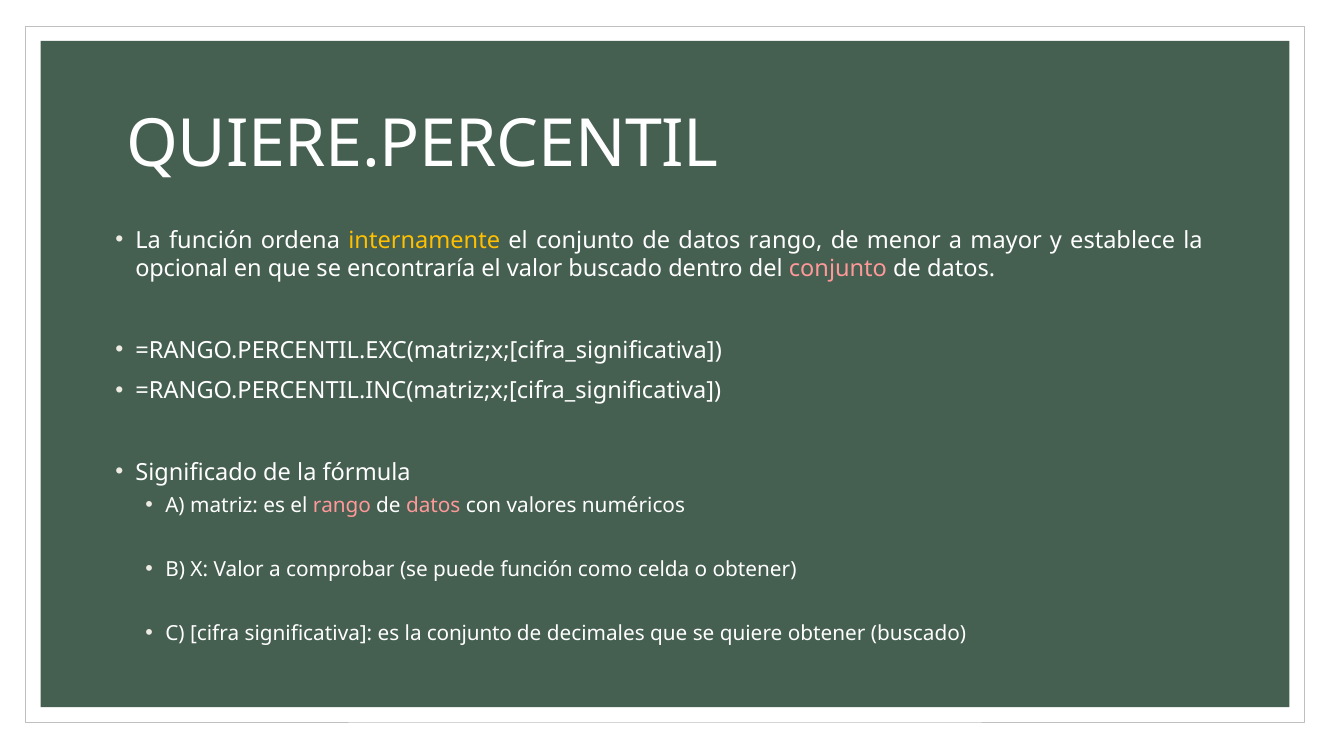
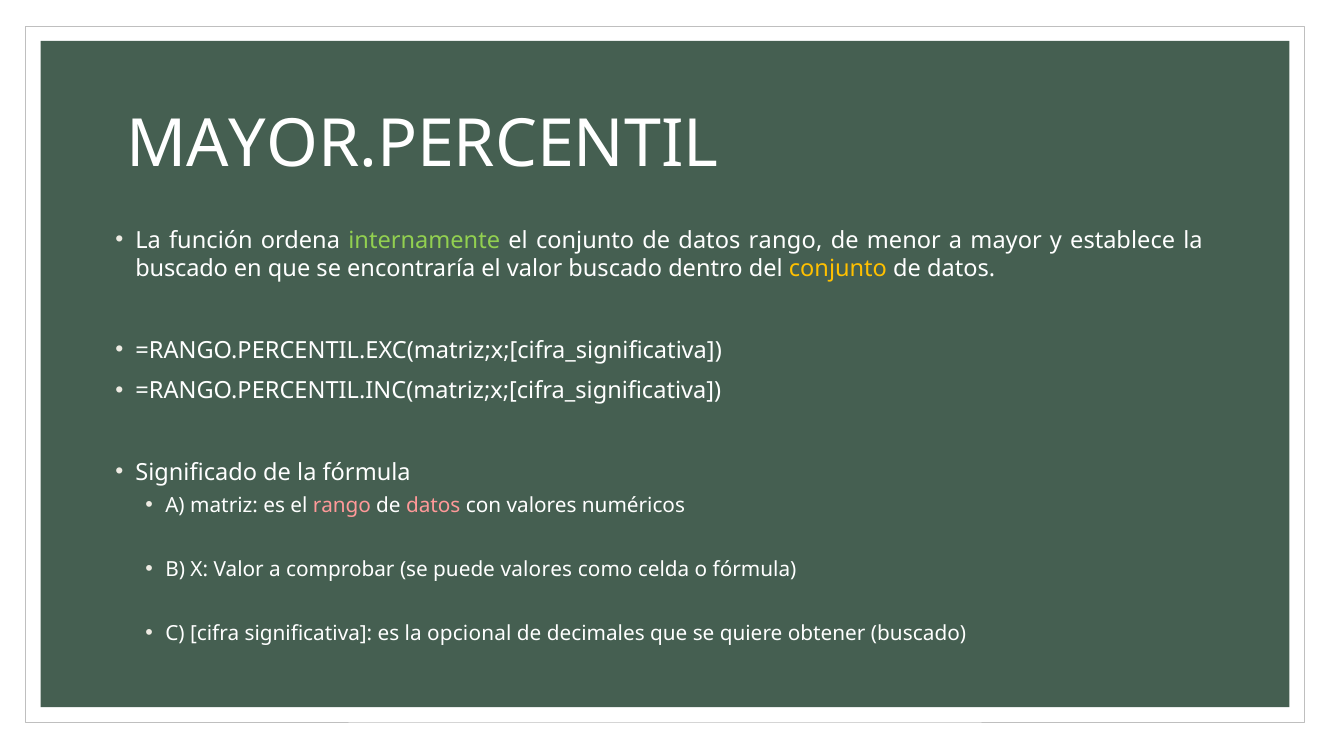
QUIERE.PERCENTIL: QUIERE.PERCENTIL -> MAYOR.PERCENTIL
internamente colour: yellow -> light green
opcional at (182, 269): opcional -> buscado
conjunto at (838, 269) colour: pink -> yellow
puede función: función -> valores
o obtener: obtener -> fórmula
la conjunto: conjunto -> opcional
